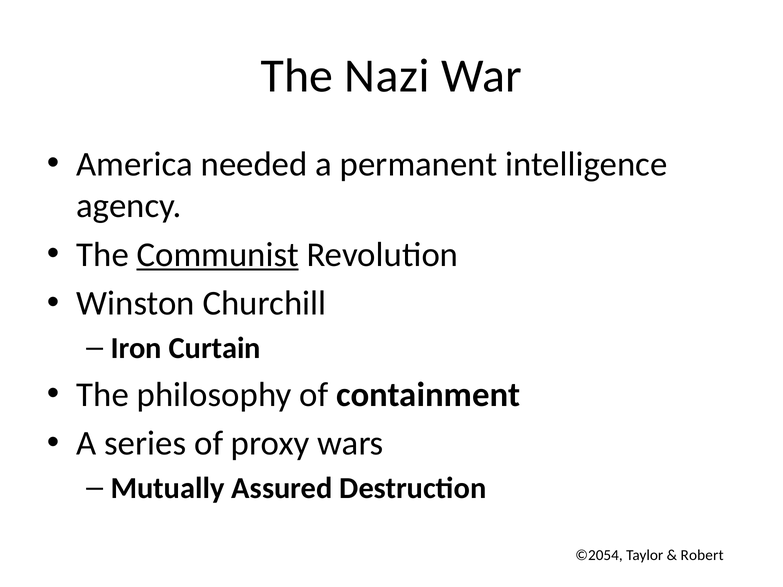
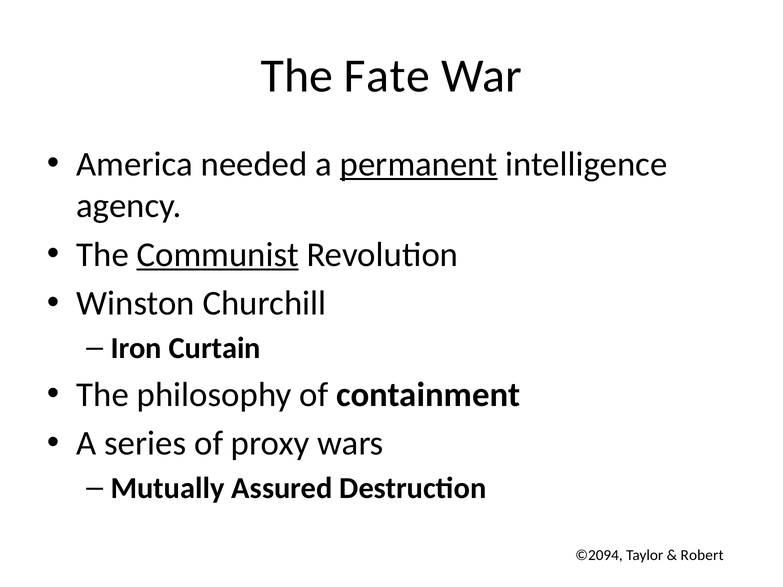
Nazi: Nazi -> Fate
permanent underline: none -> present
©2054: ©2054 -> ©2094
